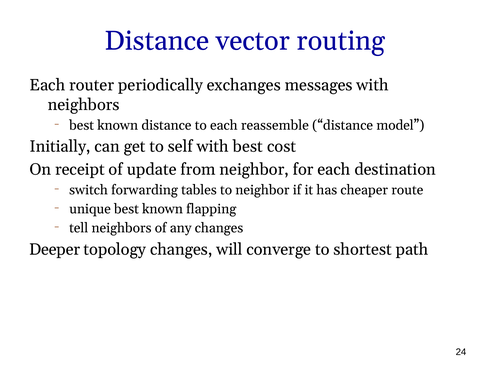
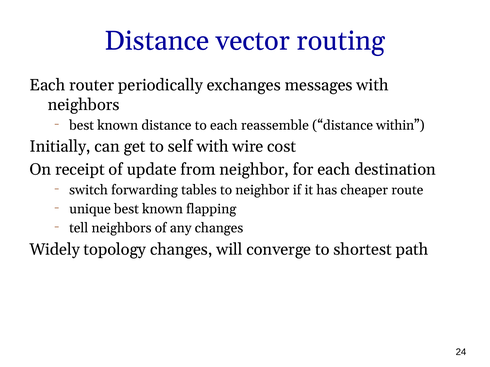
model: model -> within
with best: best -> wire
Deeper: Deeper -> Widely
